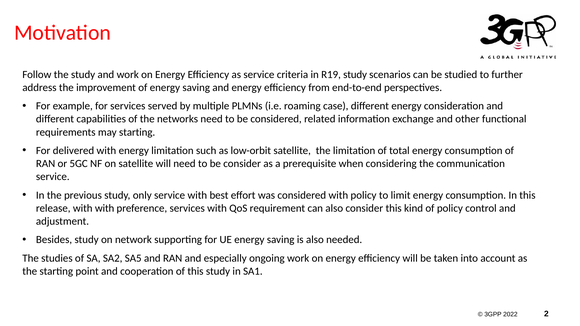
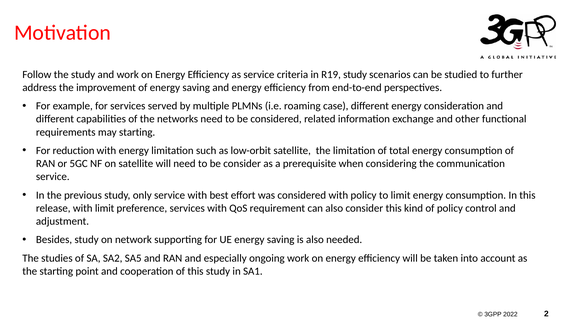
delivered: delivered -> reduction
with with: with -> limit
